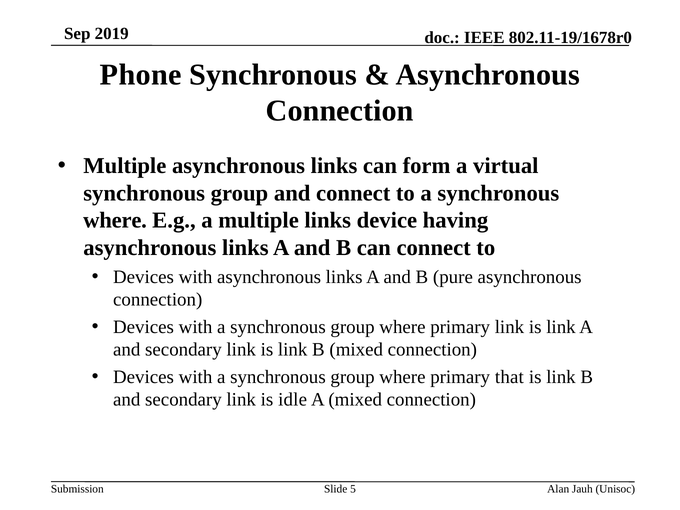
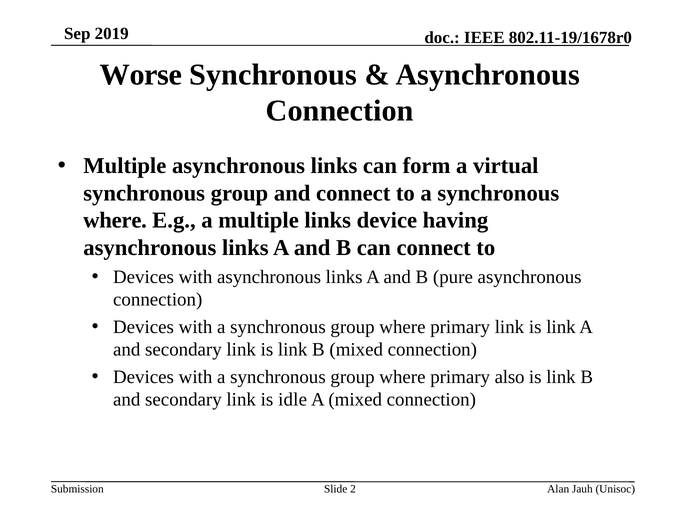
Phone: Phone -> Worse
that: that -> also
5: 5 -> 2
